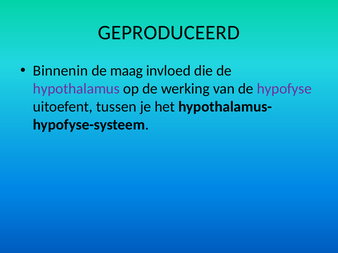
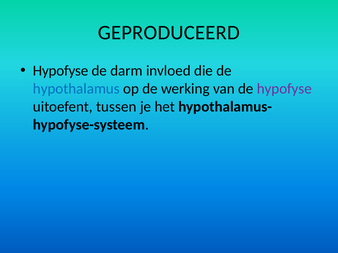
Binnenin at (60, 71): Binnenin -> Hypofyse
maag: maag -> darm
hypothalamus colour: purple -> blue
